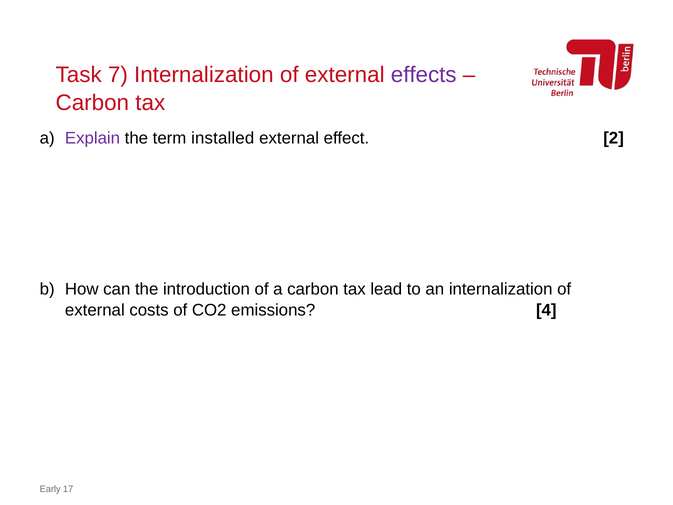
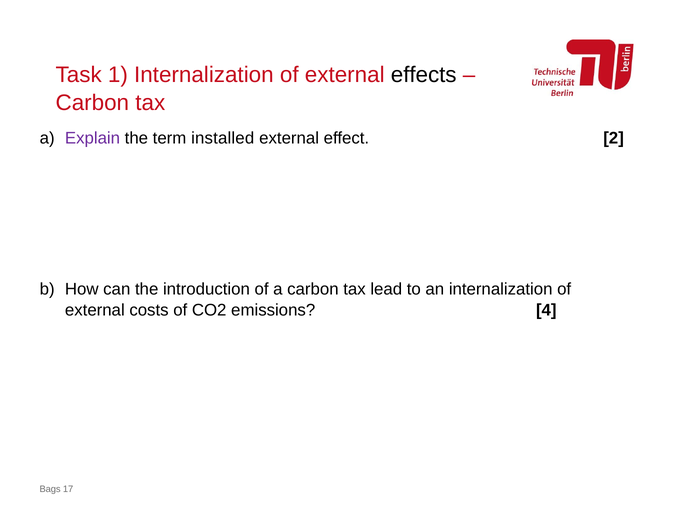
7: 7 -> 1
effects colour: purple -> black
Early: Early -> Bags
